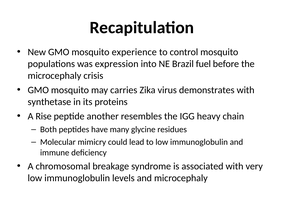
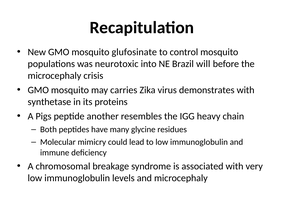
experience: experience -> glufosinate
expression: expression -> neurotoxic
fuel: fuel -> will
Rise: Rise -> Pigs
